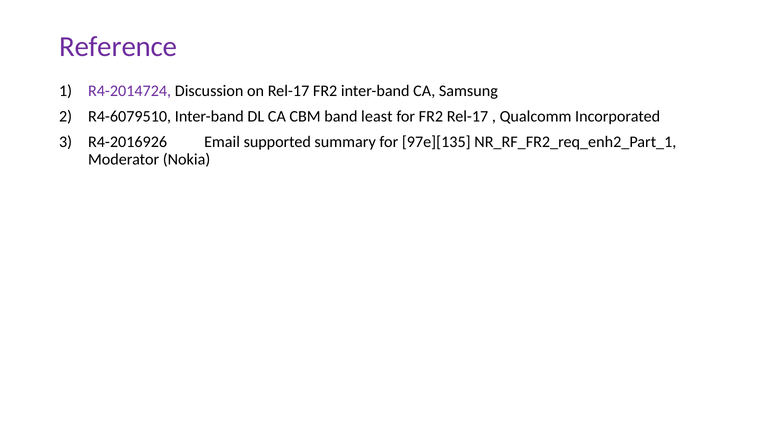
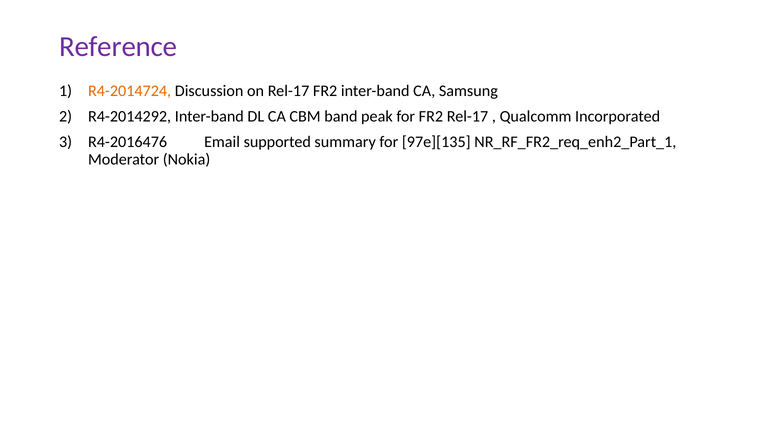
R4-2014724 colour: purple -> orange
R4-6079510: R4-6079510 -> R4-2014292
least: least -> peak
R4-2016926: R4-2016926 -> R4-2016476
